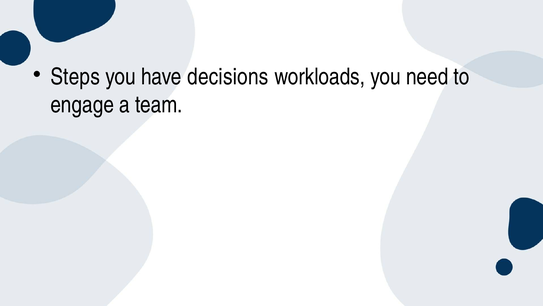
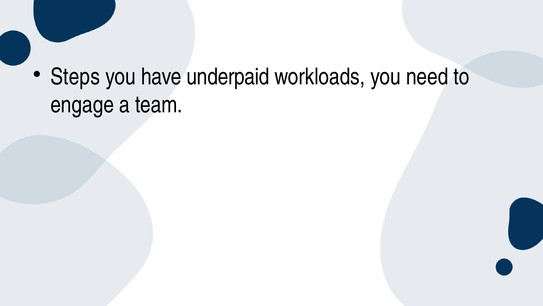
decisions: decisions -> underpaid
